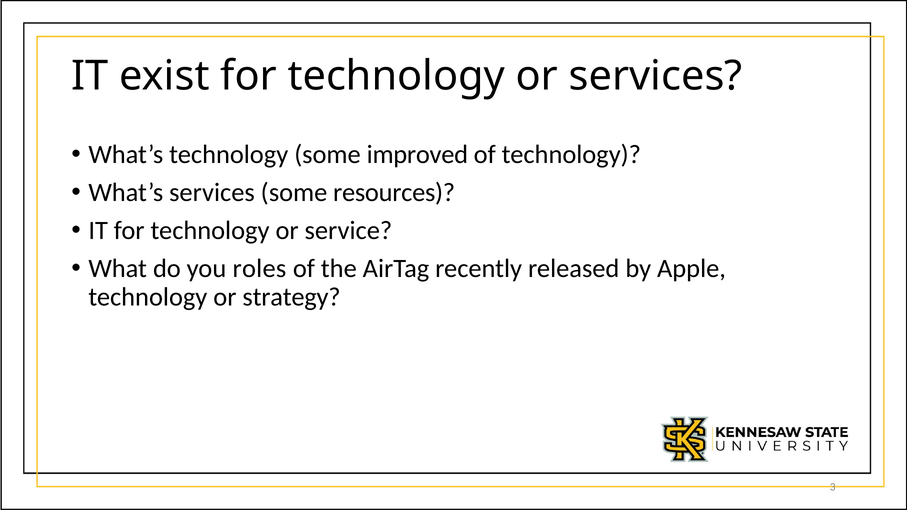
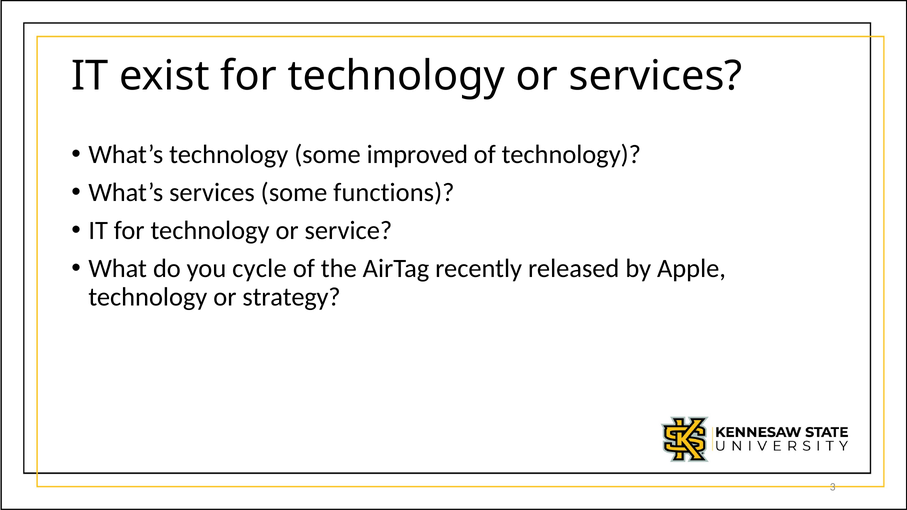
resources: resources -> functions
roles: roles -> cycle
